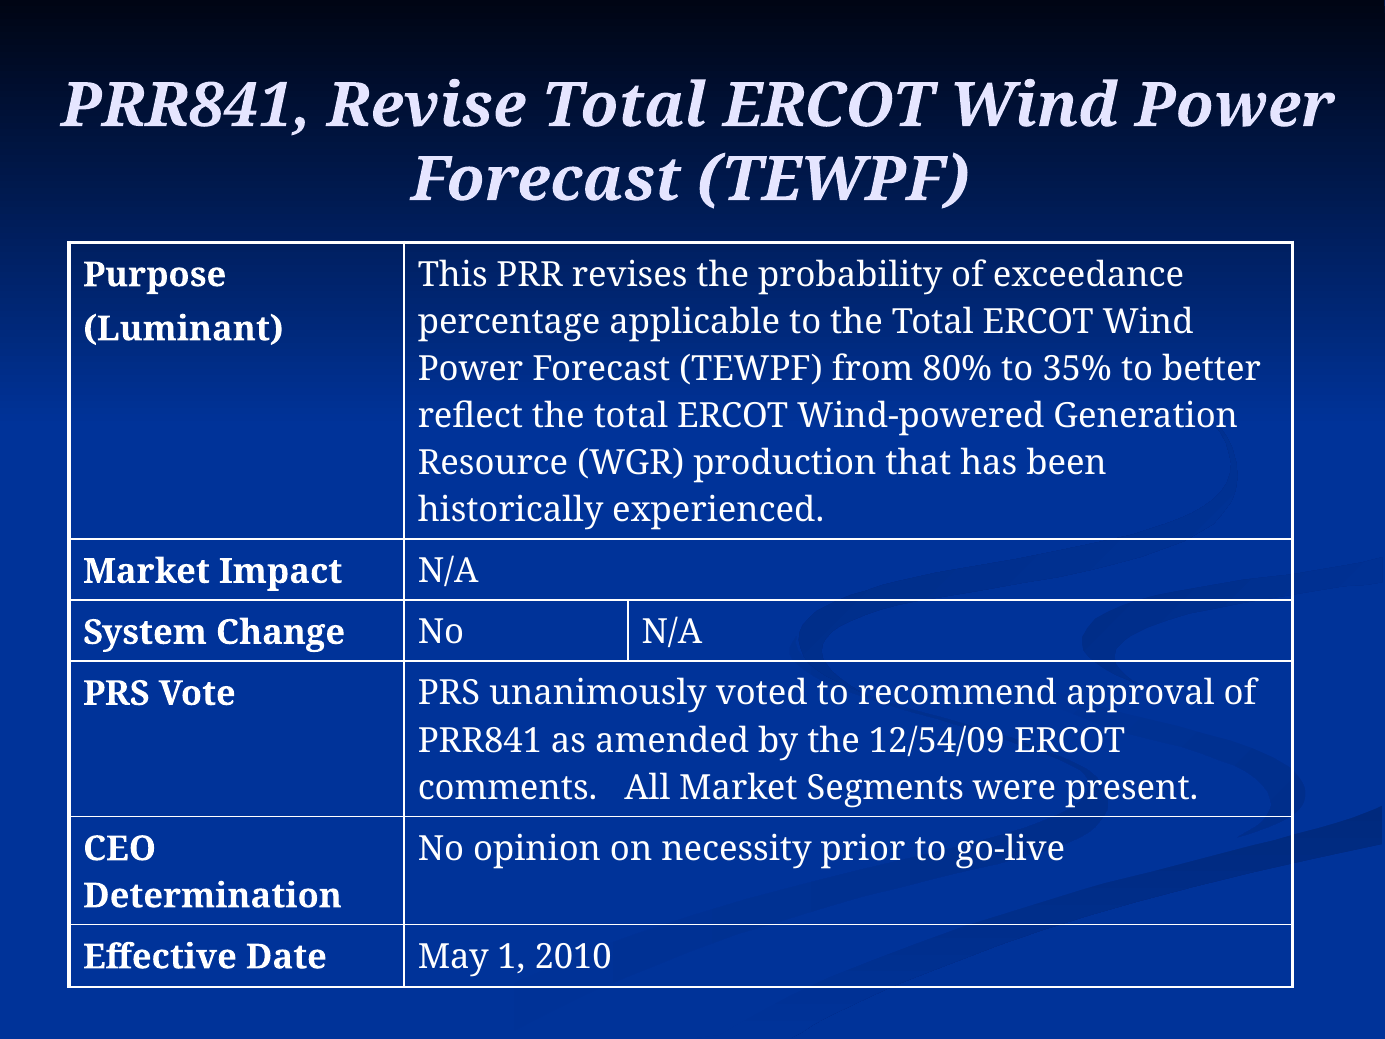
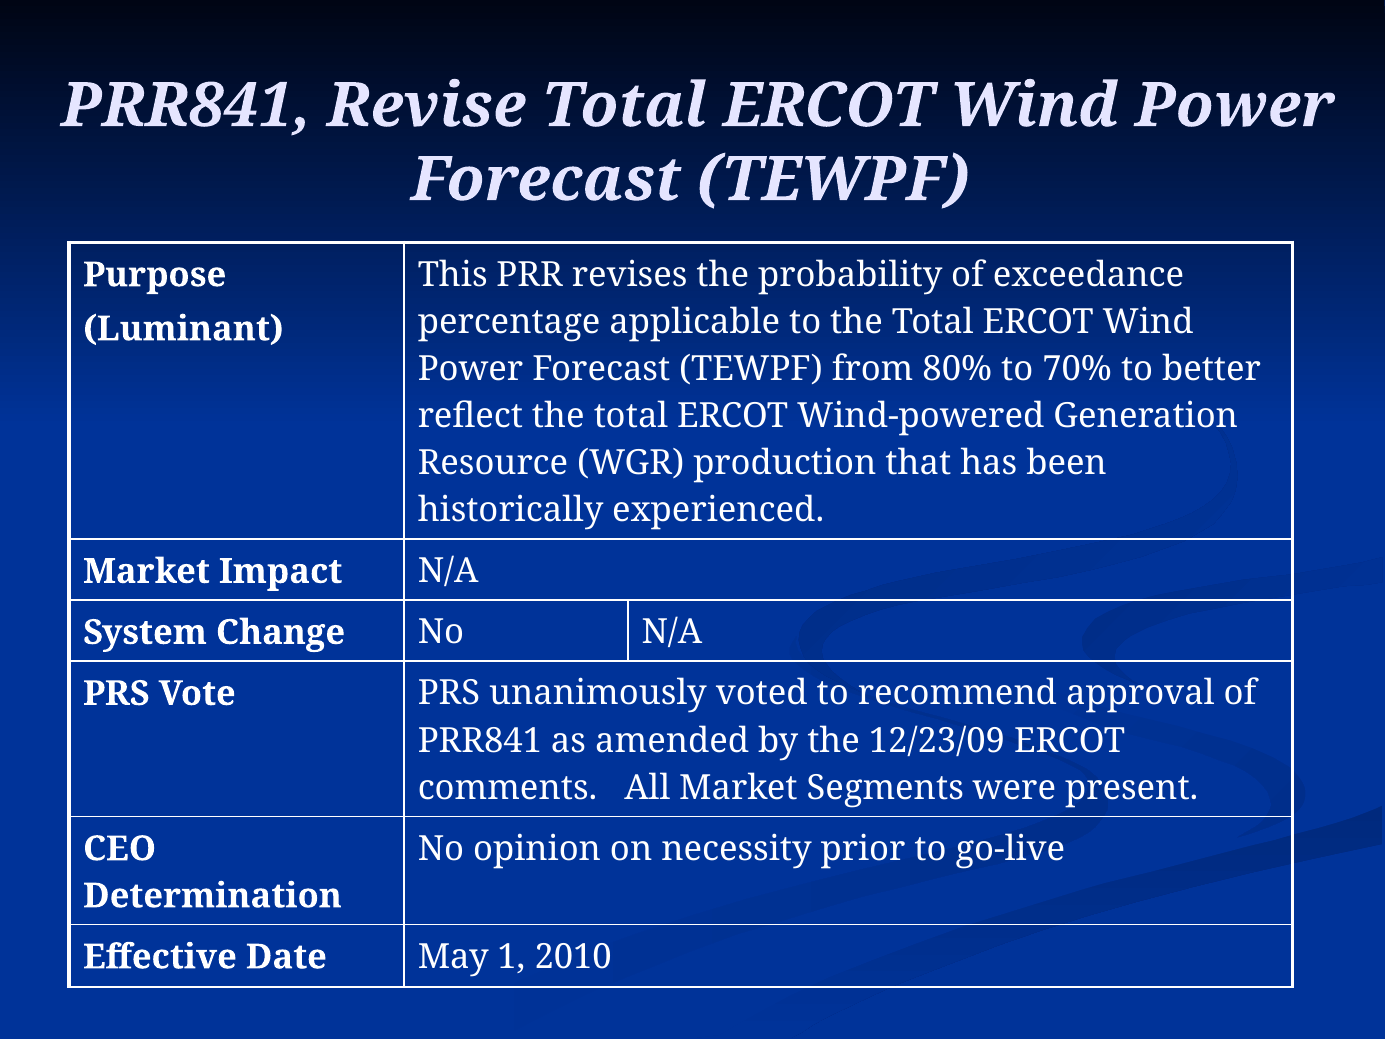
35%: 35% -> 70%
12/54/09: 12/54/09 -> 12/23/09
